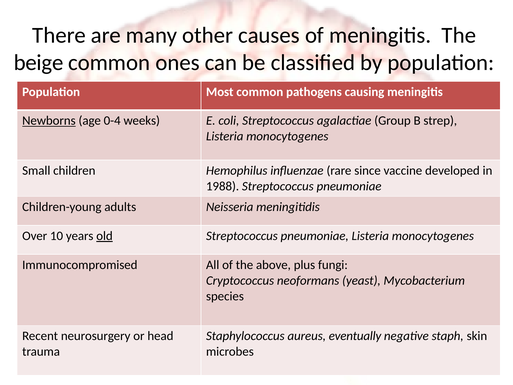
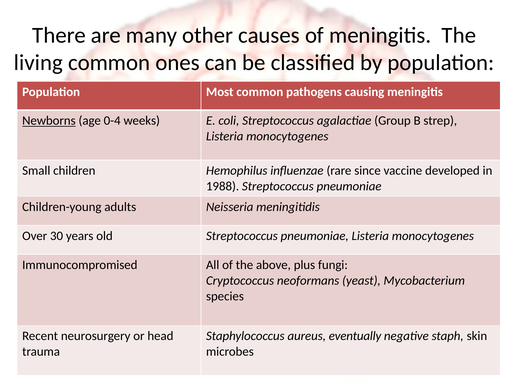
beige: beige -> living
10: 10 -> 30
old underline: present -> none
